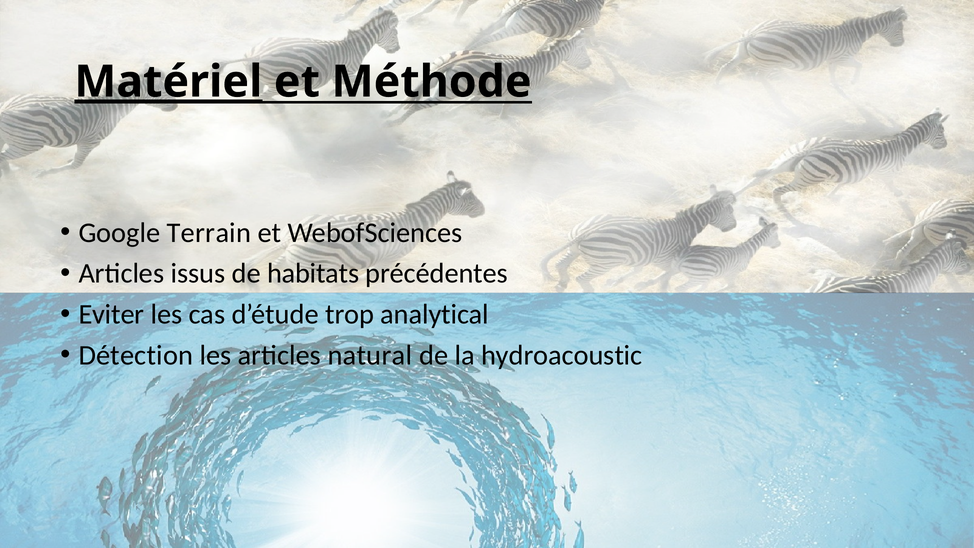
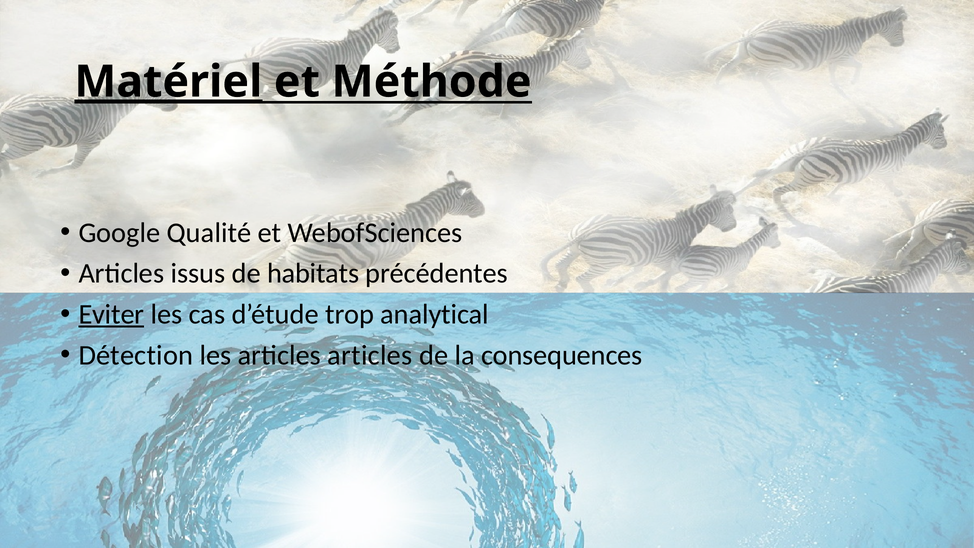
Terrain: Terrain -> Qualité
Eviter underline: none -> present
articles natural: natural -> articles
hydroacoustic: hydroacoustic -> consequences
